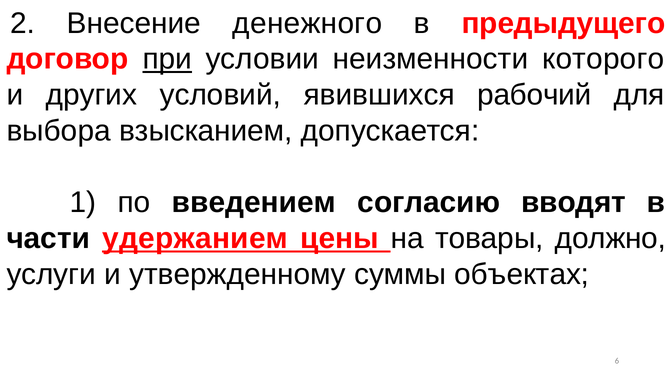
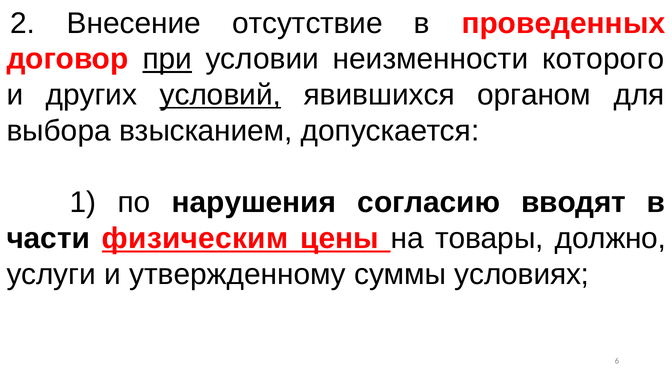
денежного: денежного -> отсутствие
предыдущего: предыдущего -> проведенных
условий underline: none -> present
рабочий: рабочий -> органом
введением: введением -> нарушения
удержанием: удержанием -> физическим
объектах: объектах -> условиях
